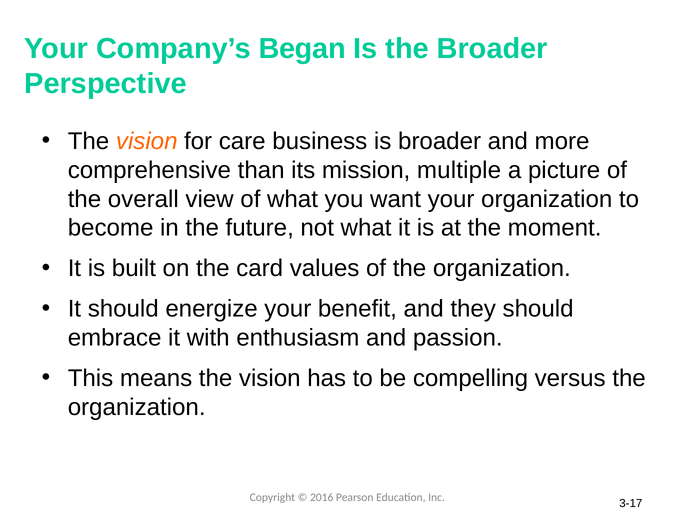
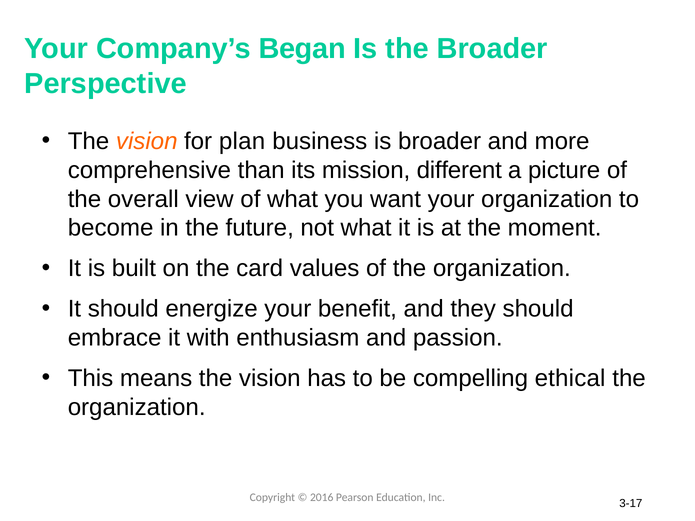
care: care -> plan
multiple: multiple -> different
versus: versus -> ethical
